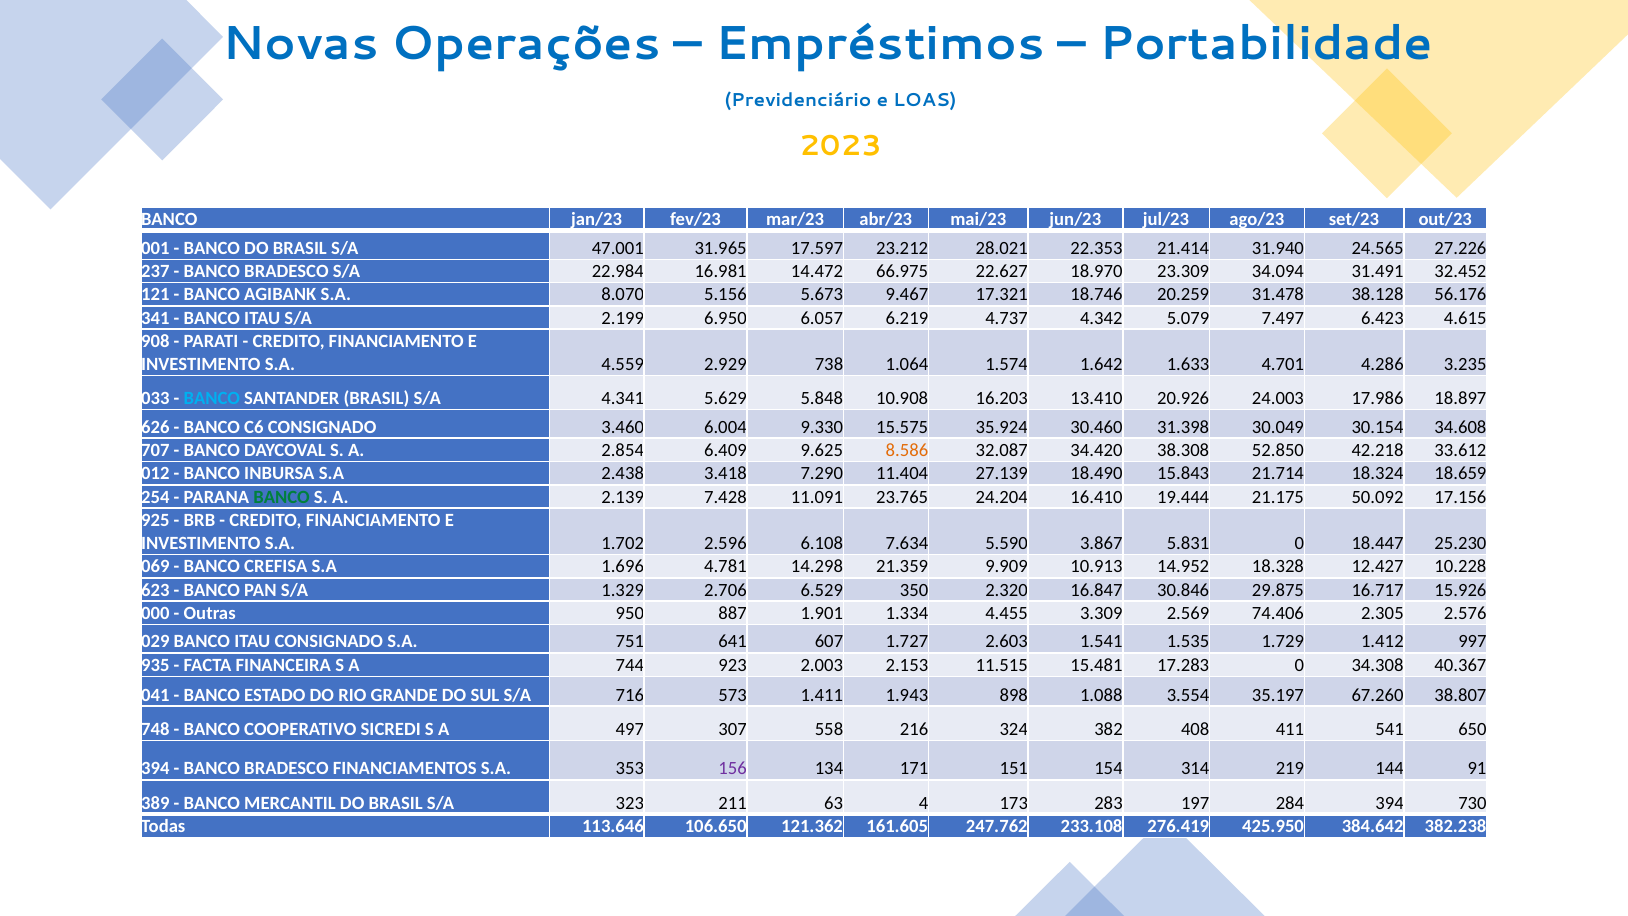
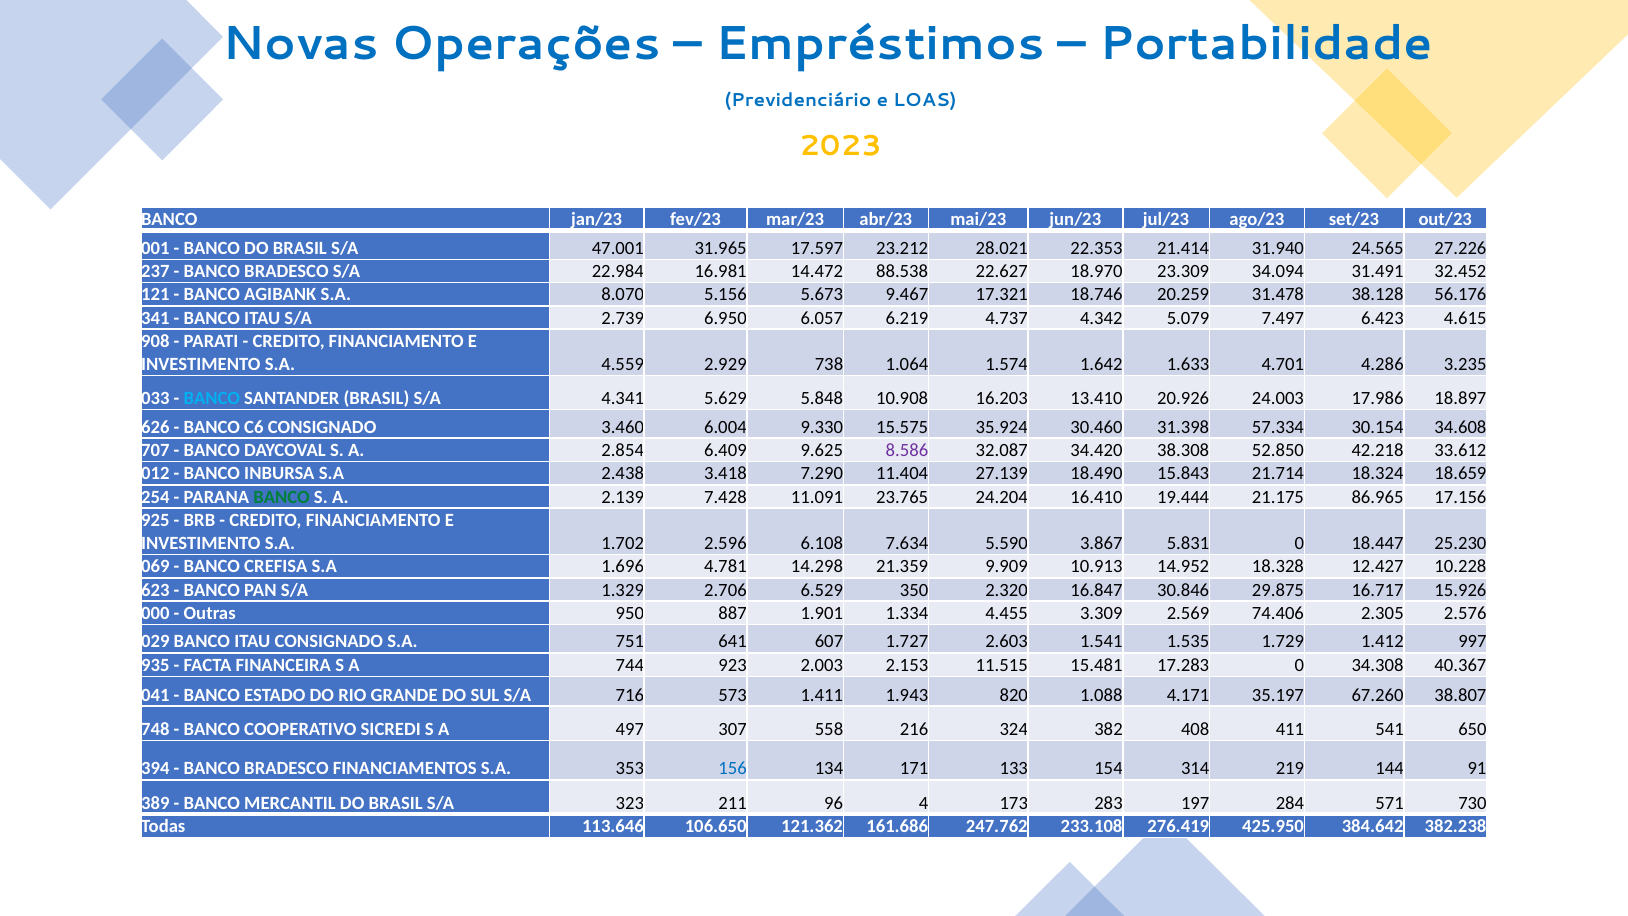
66.975: 66.975 -> 88.538
2.199: 2.199 -> 2.739
30.049: 30.049 -> 57.334
8.586 colour: orange -> purple
50.092: 50.092 -> 86.965
898: 898 -> 820
3.554: 3.554 -> 4.171
156 colour: purple -> blue
151: 151 -> 133
63: 63 -> 96
284 394: 394 -> 571
161.605: 161.605 -> 161.686
